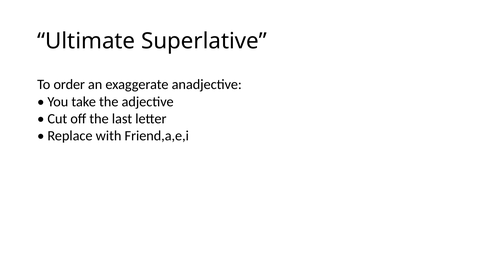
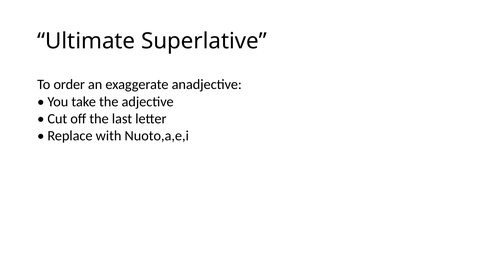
Friend,a,e,i: Friend,a,e,i -> Nuoto,a,e,i
